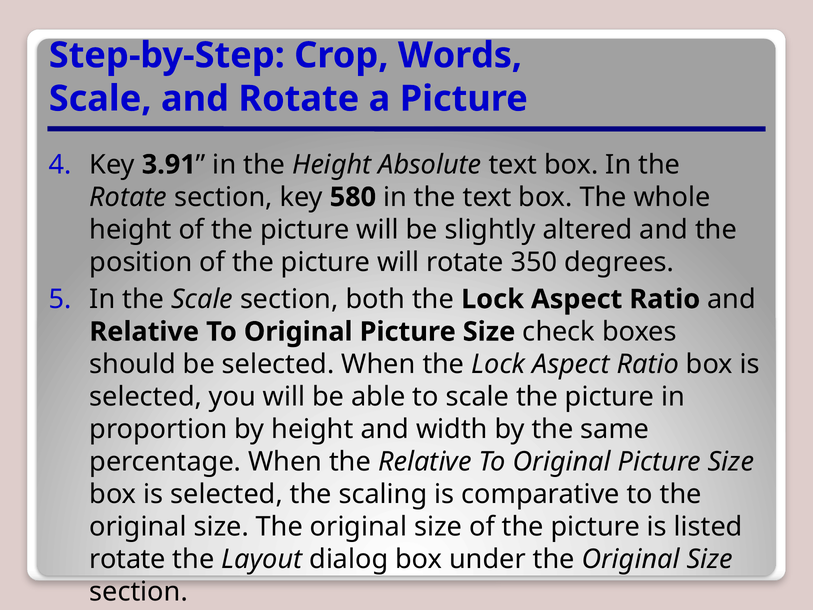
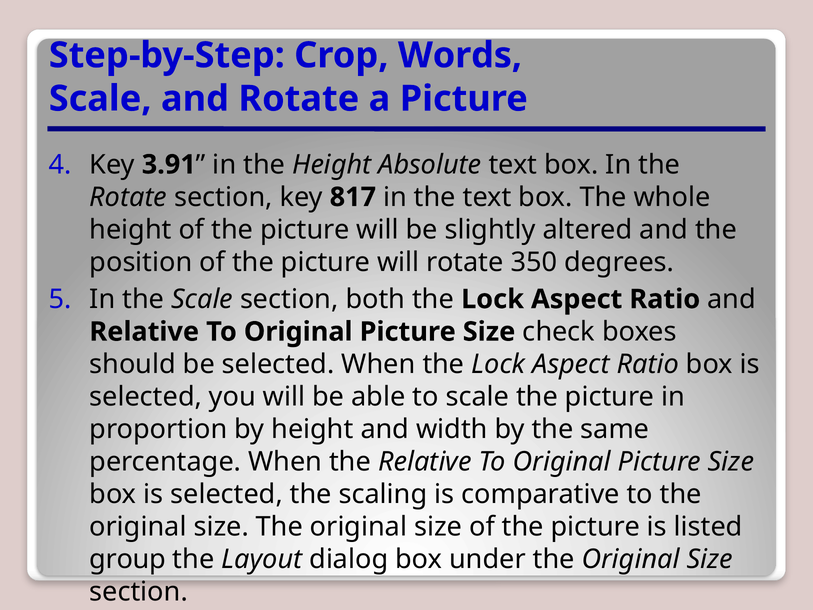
580: 580 -> 817
rotate at (128, 559): rotate -> group
